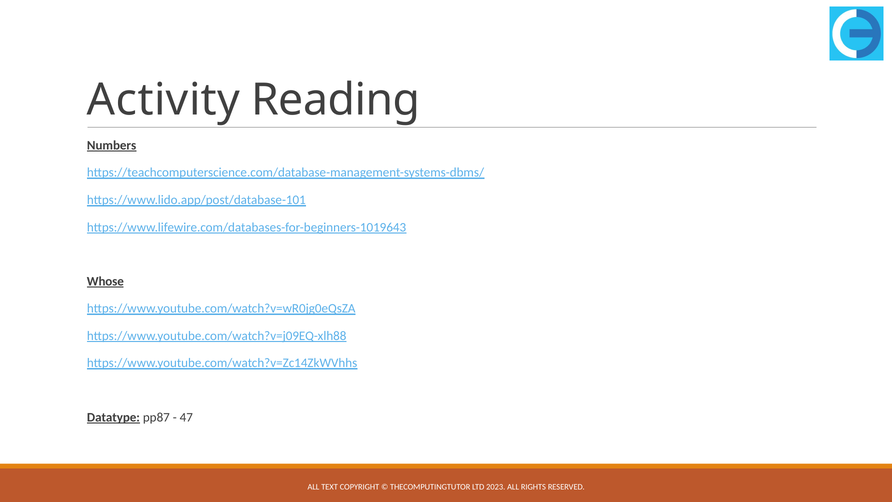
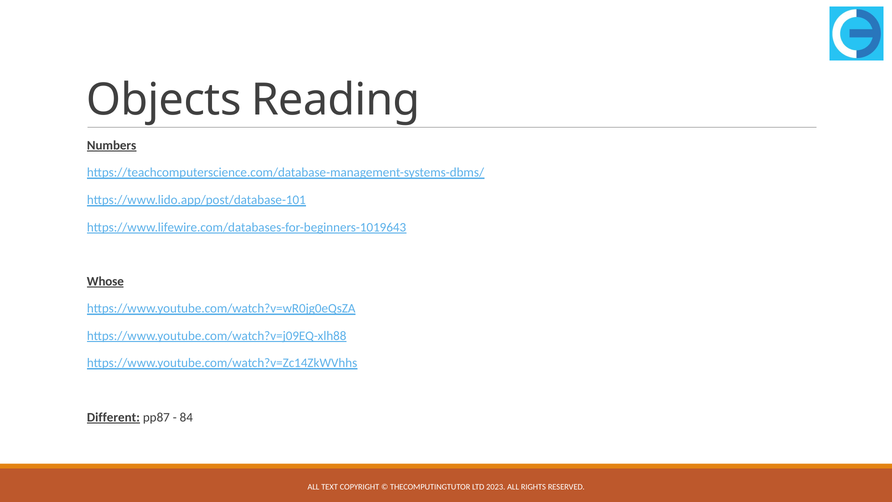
Activity: Activity -> Objects
Datatype: Datatype -> Different
47: 47 -> 84
